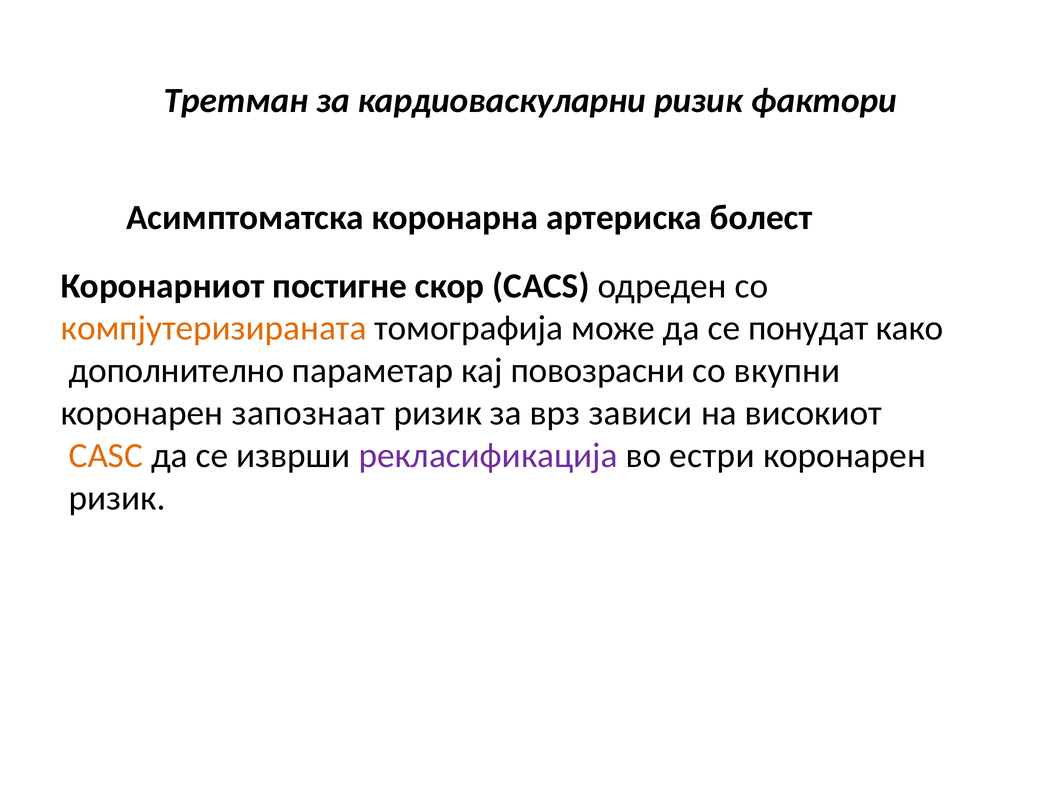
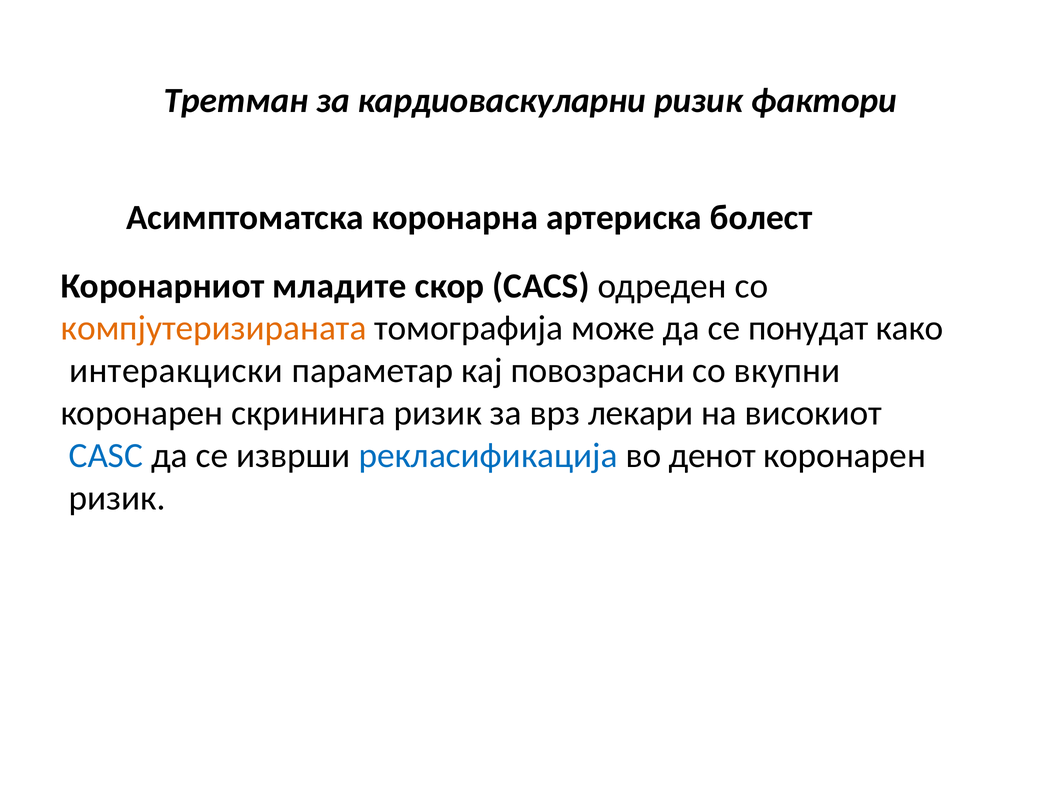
постигне: постигне -> младите
дополнително: дополнително -> интеракциски
запознаат: запознаат -> скрининга
зависи: зависи -> лекари
CASC colour: orange -> blue
рекласификација colour: purple -> blue
естри: естри -> денот
